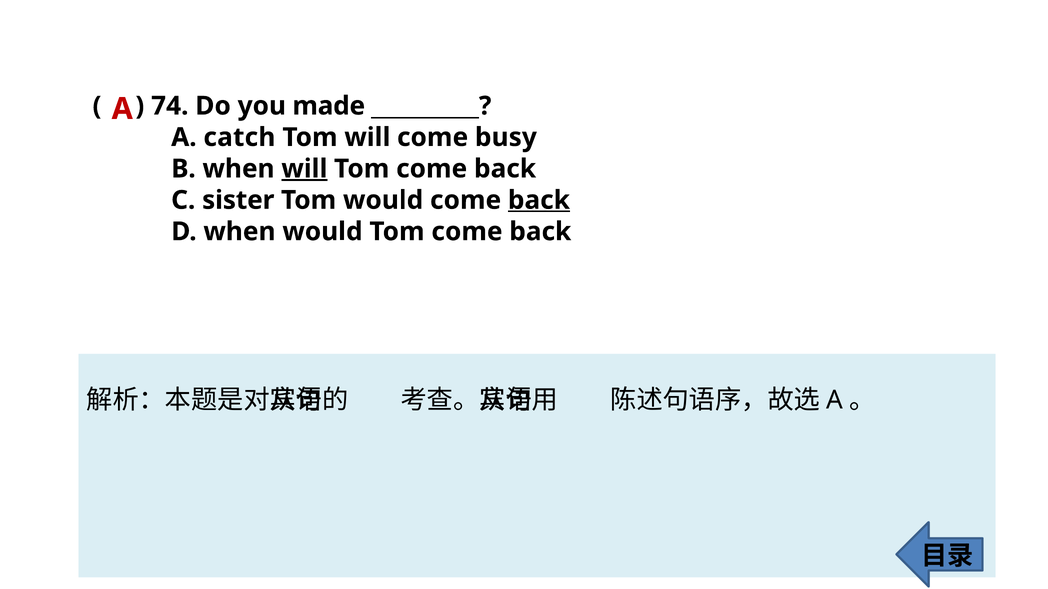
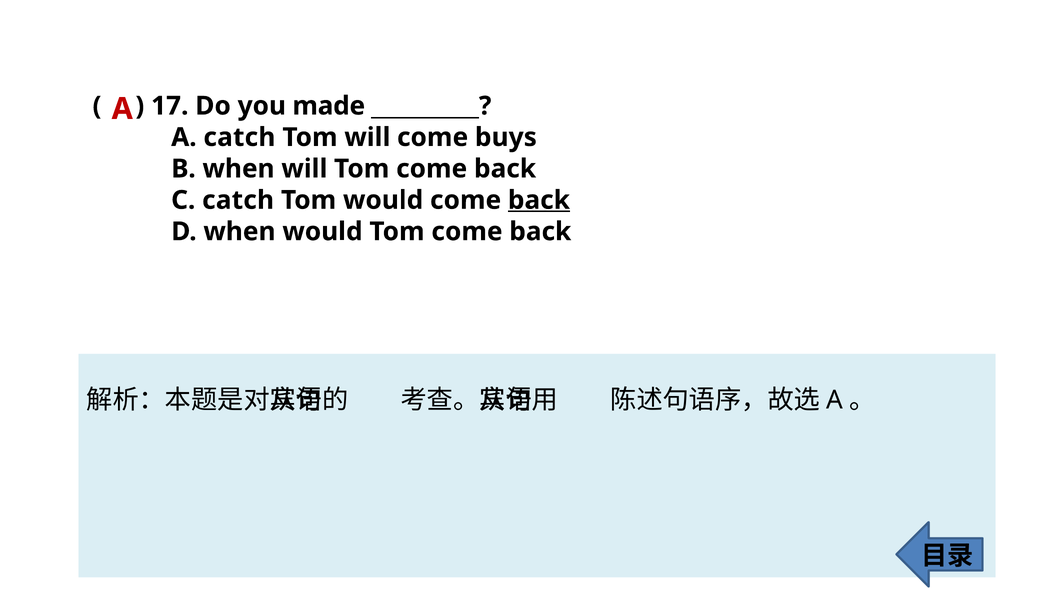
74: 74 -> 17
busy: busy -> buys
will at (304, 169) underline: present -> none
C sister: sister -> catch
